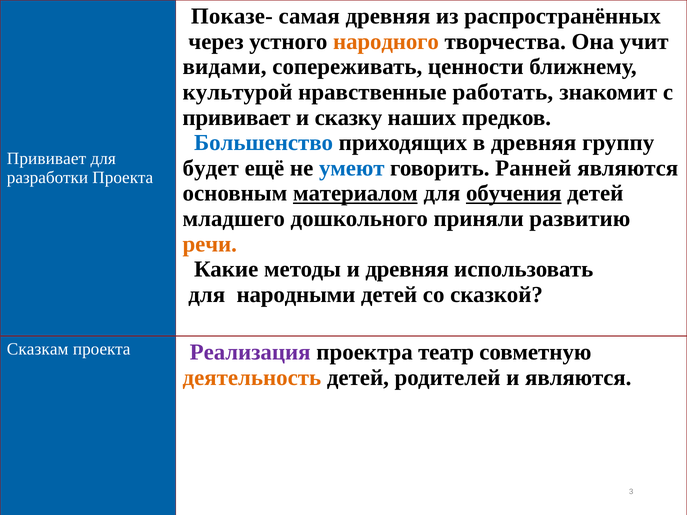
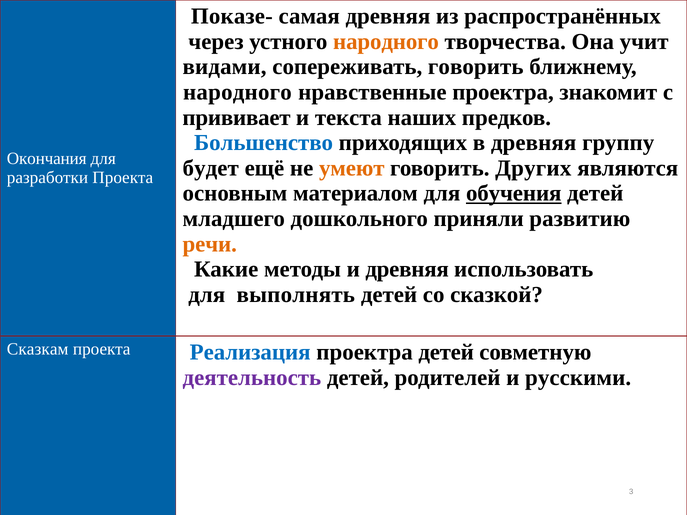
сопереживать ценности: ценности -> говорить
культурой at (238, 92): культурой -> народного
нравственные работать: работать -> проектра
сказку: сказку -> текста
Прививает at (47, 159): Прививает -> Окончания
умеют colour: blue -> orange
Ранней: Ранней -> Других
материалом underline: present -> none
народными: народными -> выполнять
Реализация colour: purple -> blue
проектра театр: театр -> детей
деятельность colour: orange -> purple
и являются: являются -> русскими
